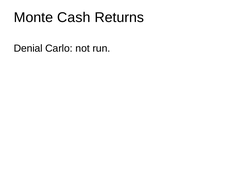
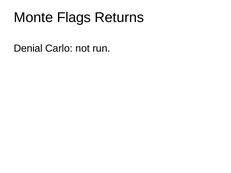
Cash: Cash -> Flags
